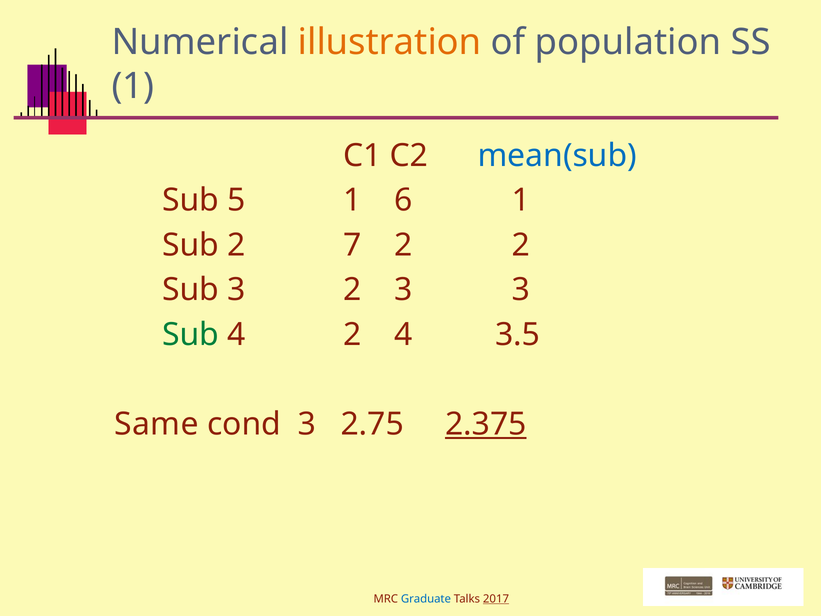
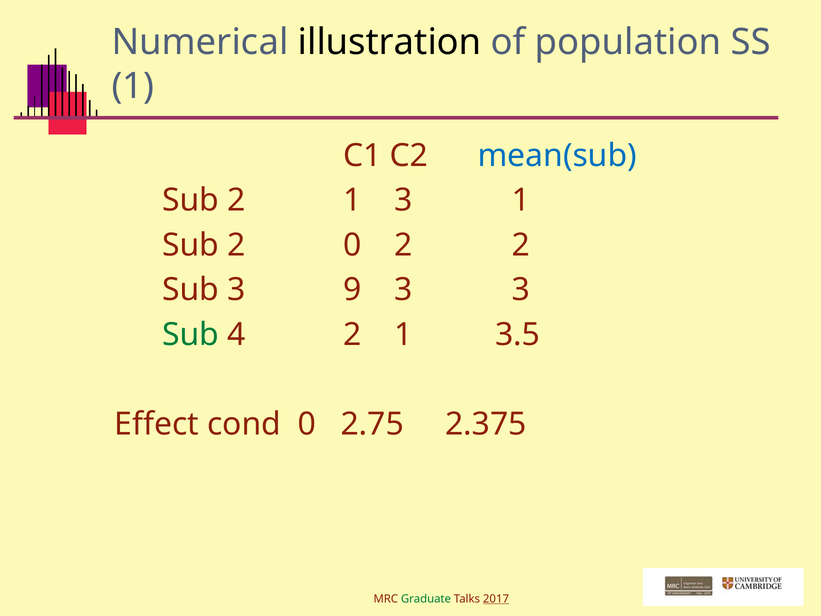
illustration colour: orange -> black
5 at (236, 200): 5 -> 2
1 6: 6 -> 3
2 7: 7 -> 0
3 2: 2 -> 9
4 2 4: 4 -> 1
Same: Same -> Effect
cond 3: 3 -> 0
2.375 underline: present -> none
Graduate colour: blue -> green
